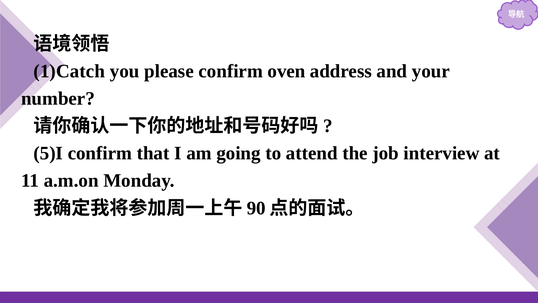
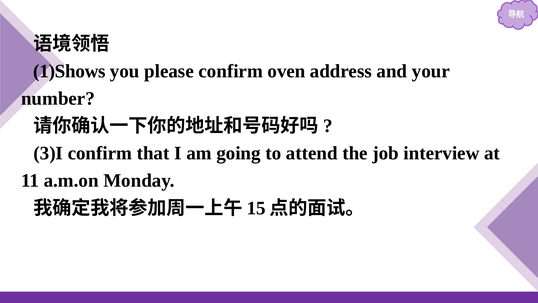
1)Catch: 1)Catch -> 1)Shows
5)I: 5)I -> 3)I
90: 90 -> 15
